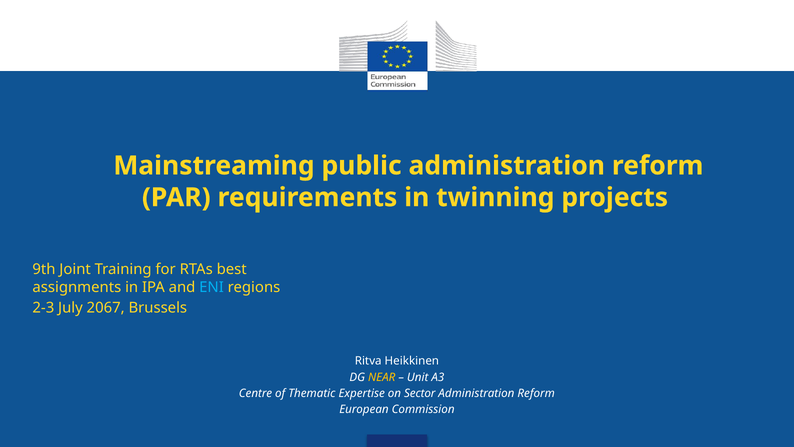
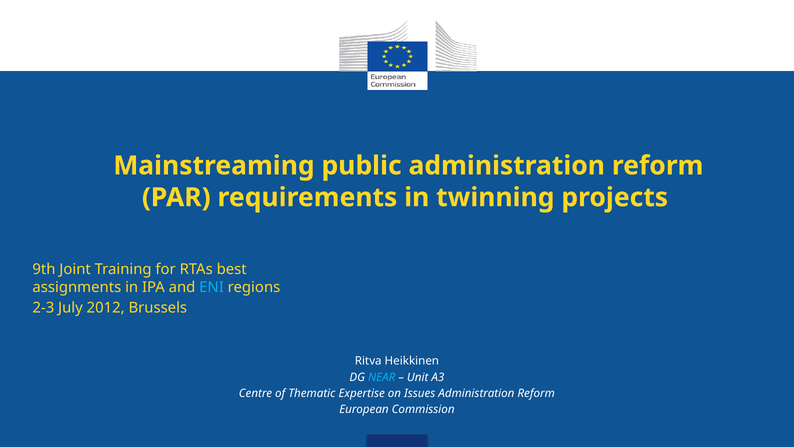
2067: 2067 -> 2012
NEAR colour: yellow -> light blue
Sector: Sector -> Issues
